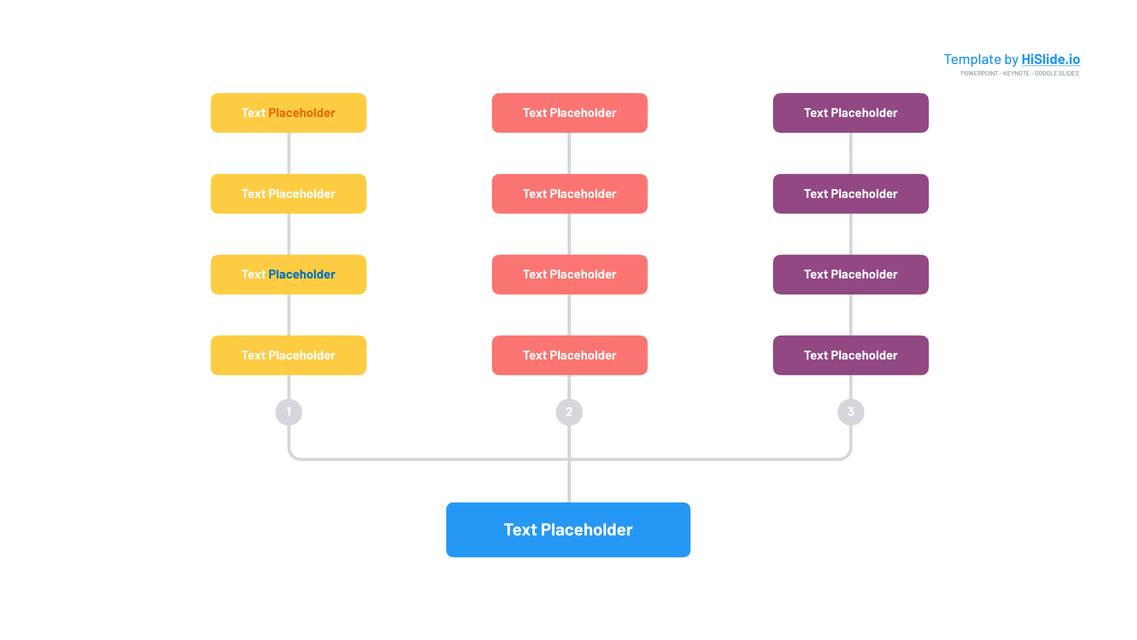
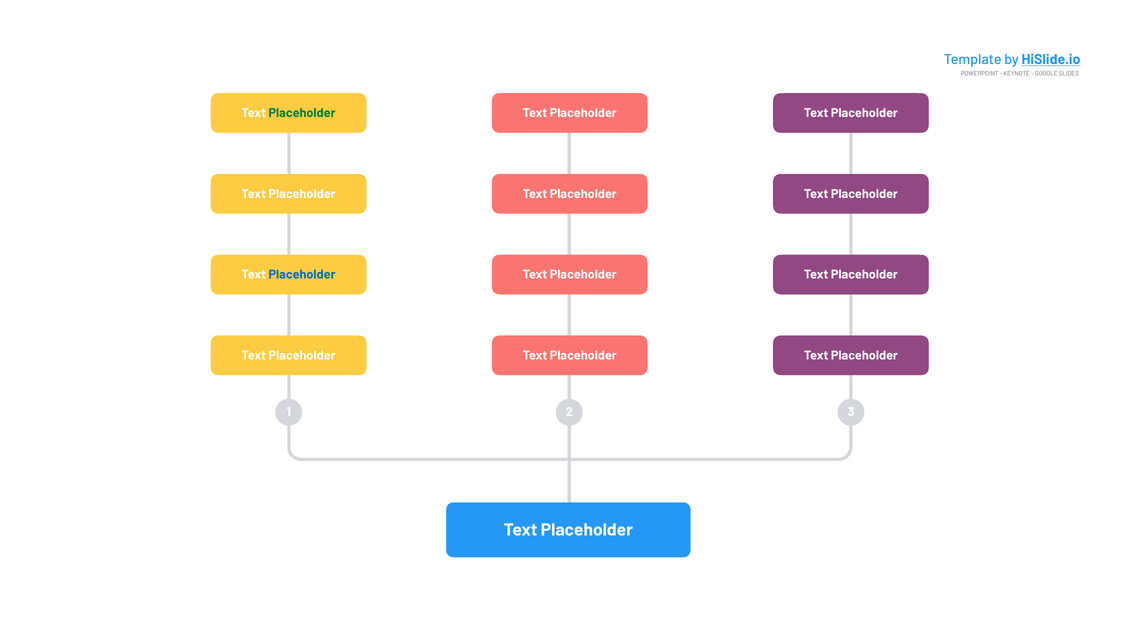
Placeholder at (302, 113) colour: orange -> green
